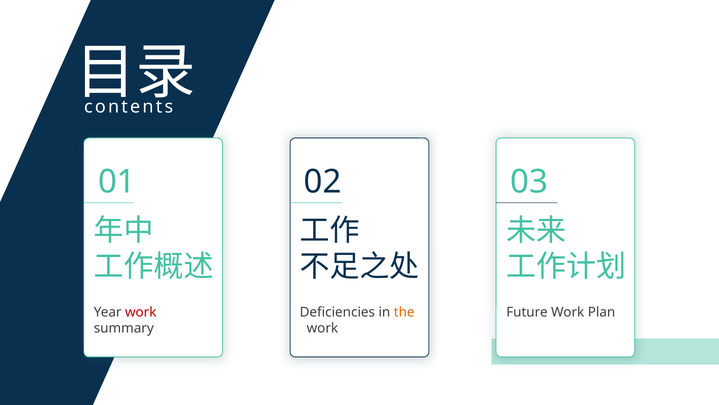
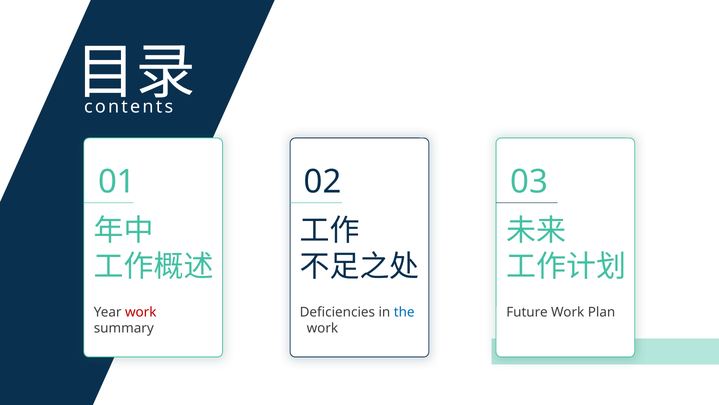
the colour: orange -> blue
